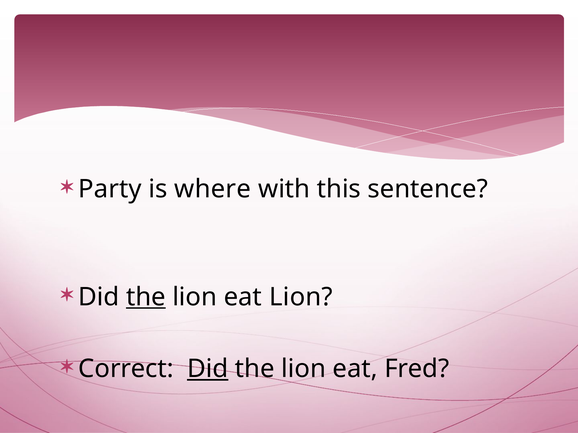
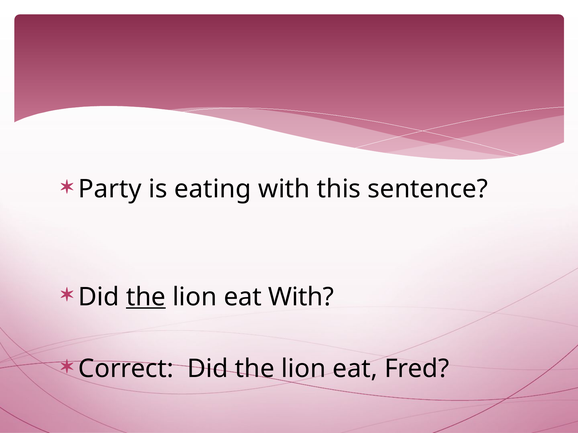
where: where -> eating
eat Lion: Lion -> With
Did at (208, 369) underline: present -> none
